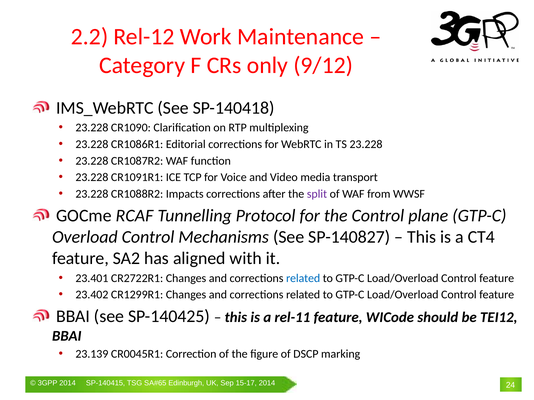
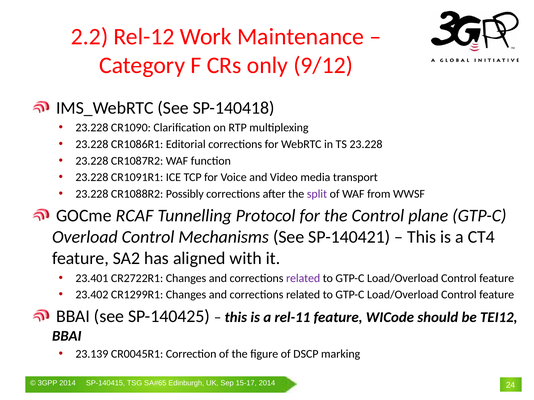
Impacts: Impacts -> Possibly
SP-140827: SP-140827 -> SP-140421
related at (303, 278) colour: blue -> purple
